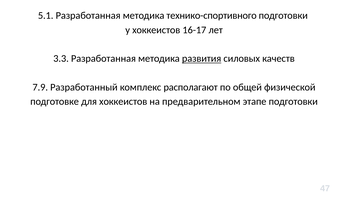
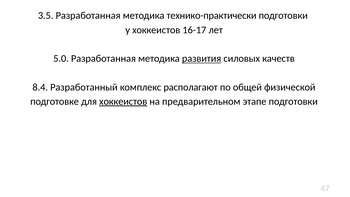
5.1: 5.1 -> 3.5
технико-спортивного: технико-спортивного -> технико-практически
3.3: 3.3 -> 5.0
7.9: 7.9 -> 8.4
хоккеистов at (123, 101) underline: none -> present
